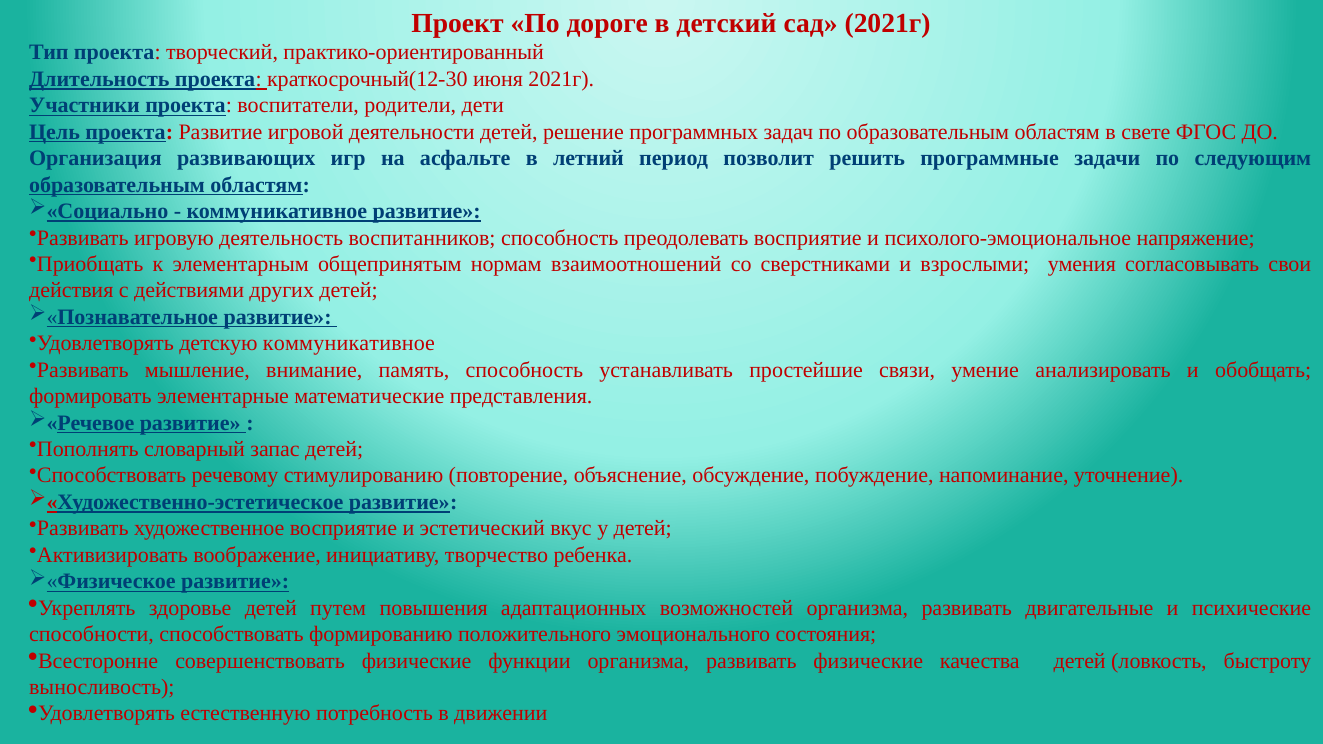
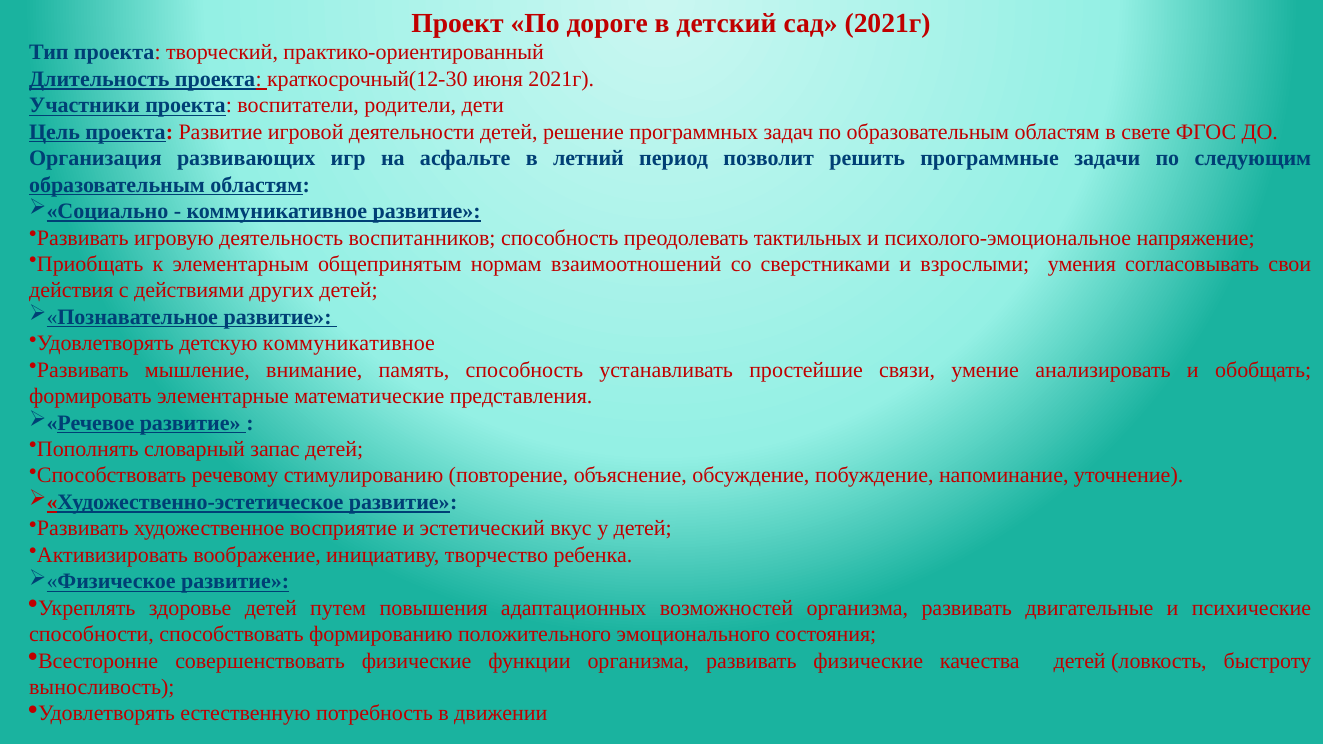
преодолевать восприятие: восприятие -> тактильных
